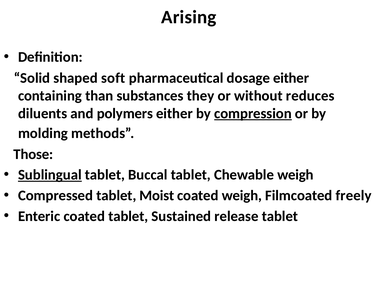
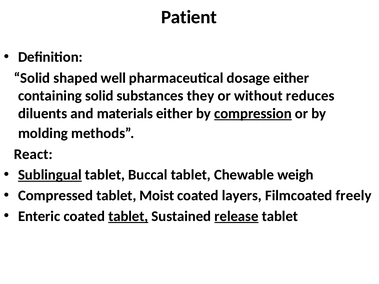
Arising: Arising -> Patient
soft: soft -> well
containing than: than -> solid
polymers: polymers -> materials
Those: Those -> React
coated weigh: weigh -> layers
tablet at (128, 216) underline: none -> present
release underline: none -> present
